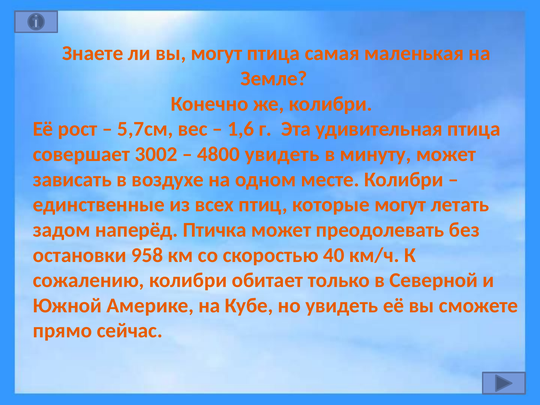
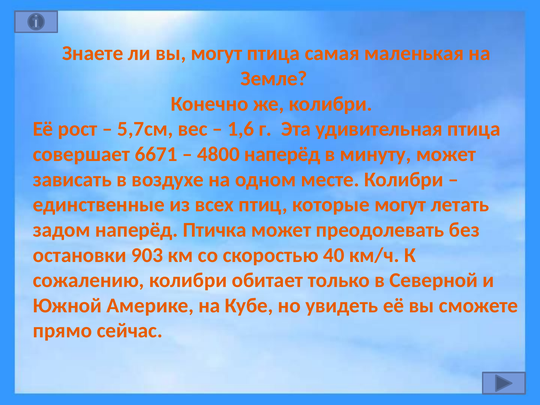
3002: 3002 -> 6671
4800 увидеть: увидеть -> наперёд
958: 958 -> 903
